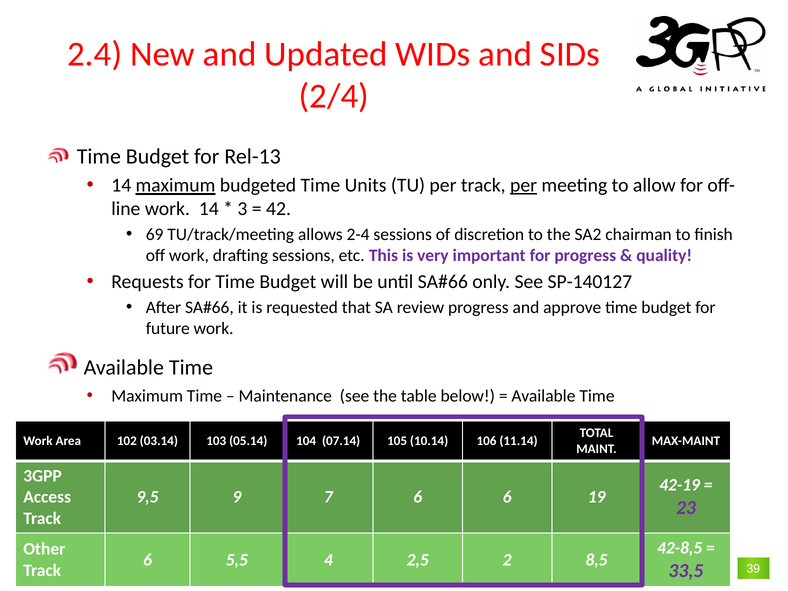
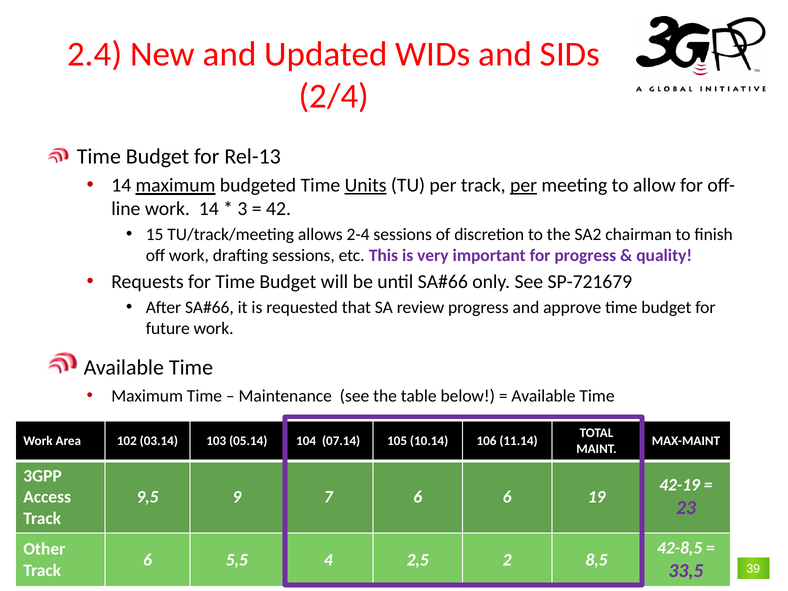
Units underline: none -> present
69: 69 -> 15
SP-140127: SP-140127 -> SP-721679
